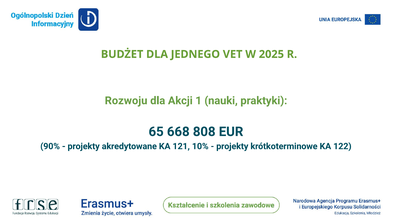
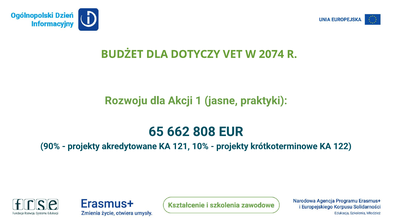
JEDNEGO: JEDNEGO -> DOTYCZY
2025: 2025 -> 2074
nauki: nauki -> jasne
668: 668 -> 662
